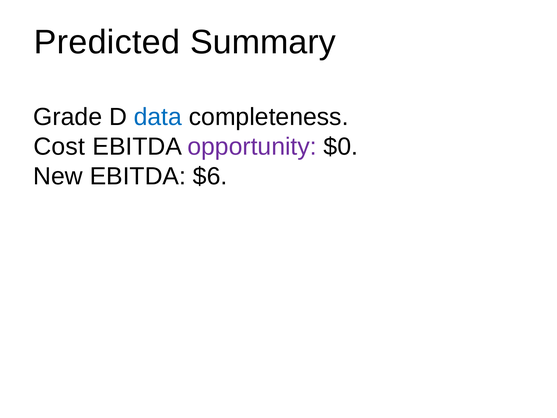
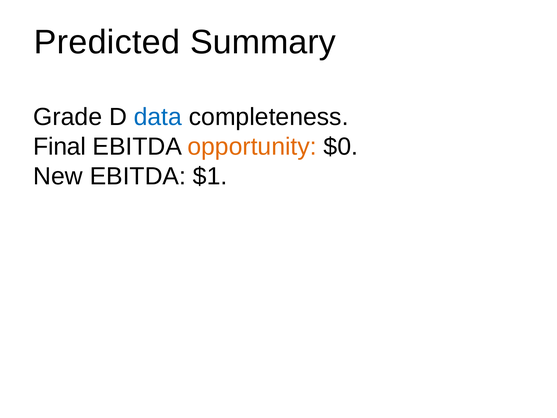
Cost: Cost -> Final
opportunity colour: purple -> orange
$6: $6 -> $1
